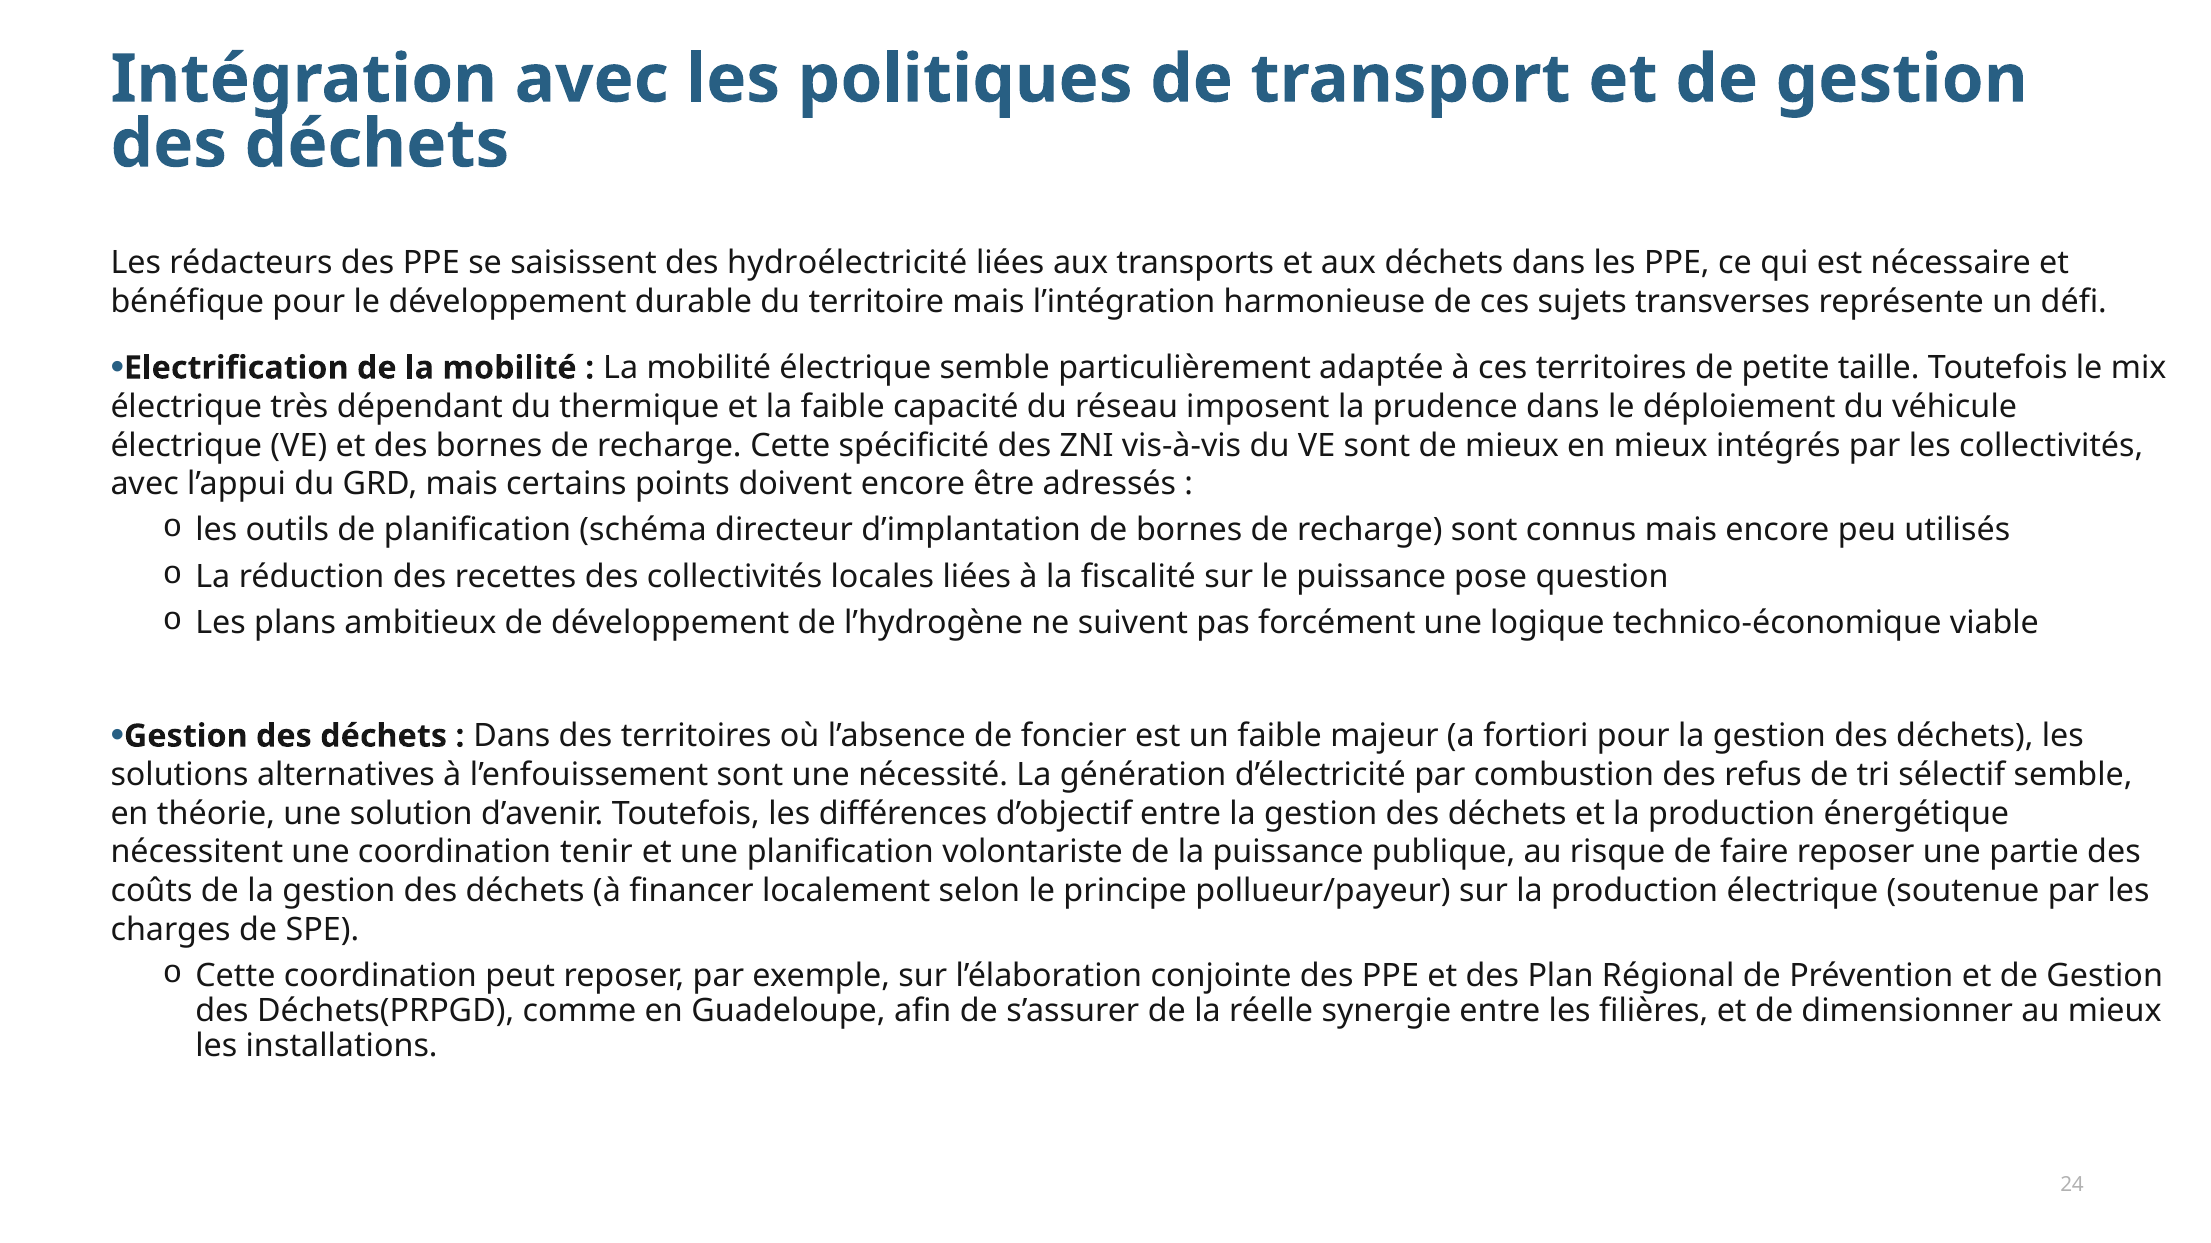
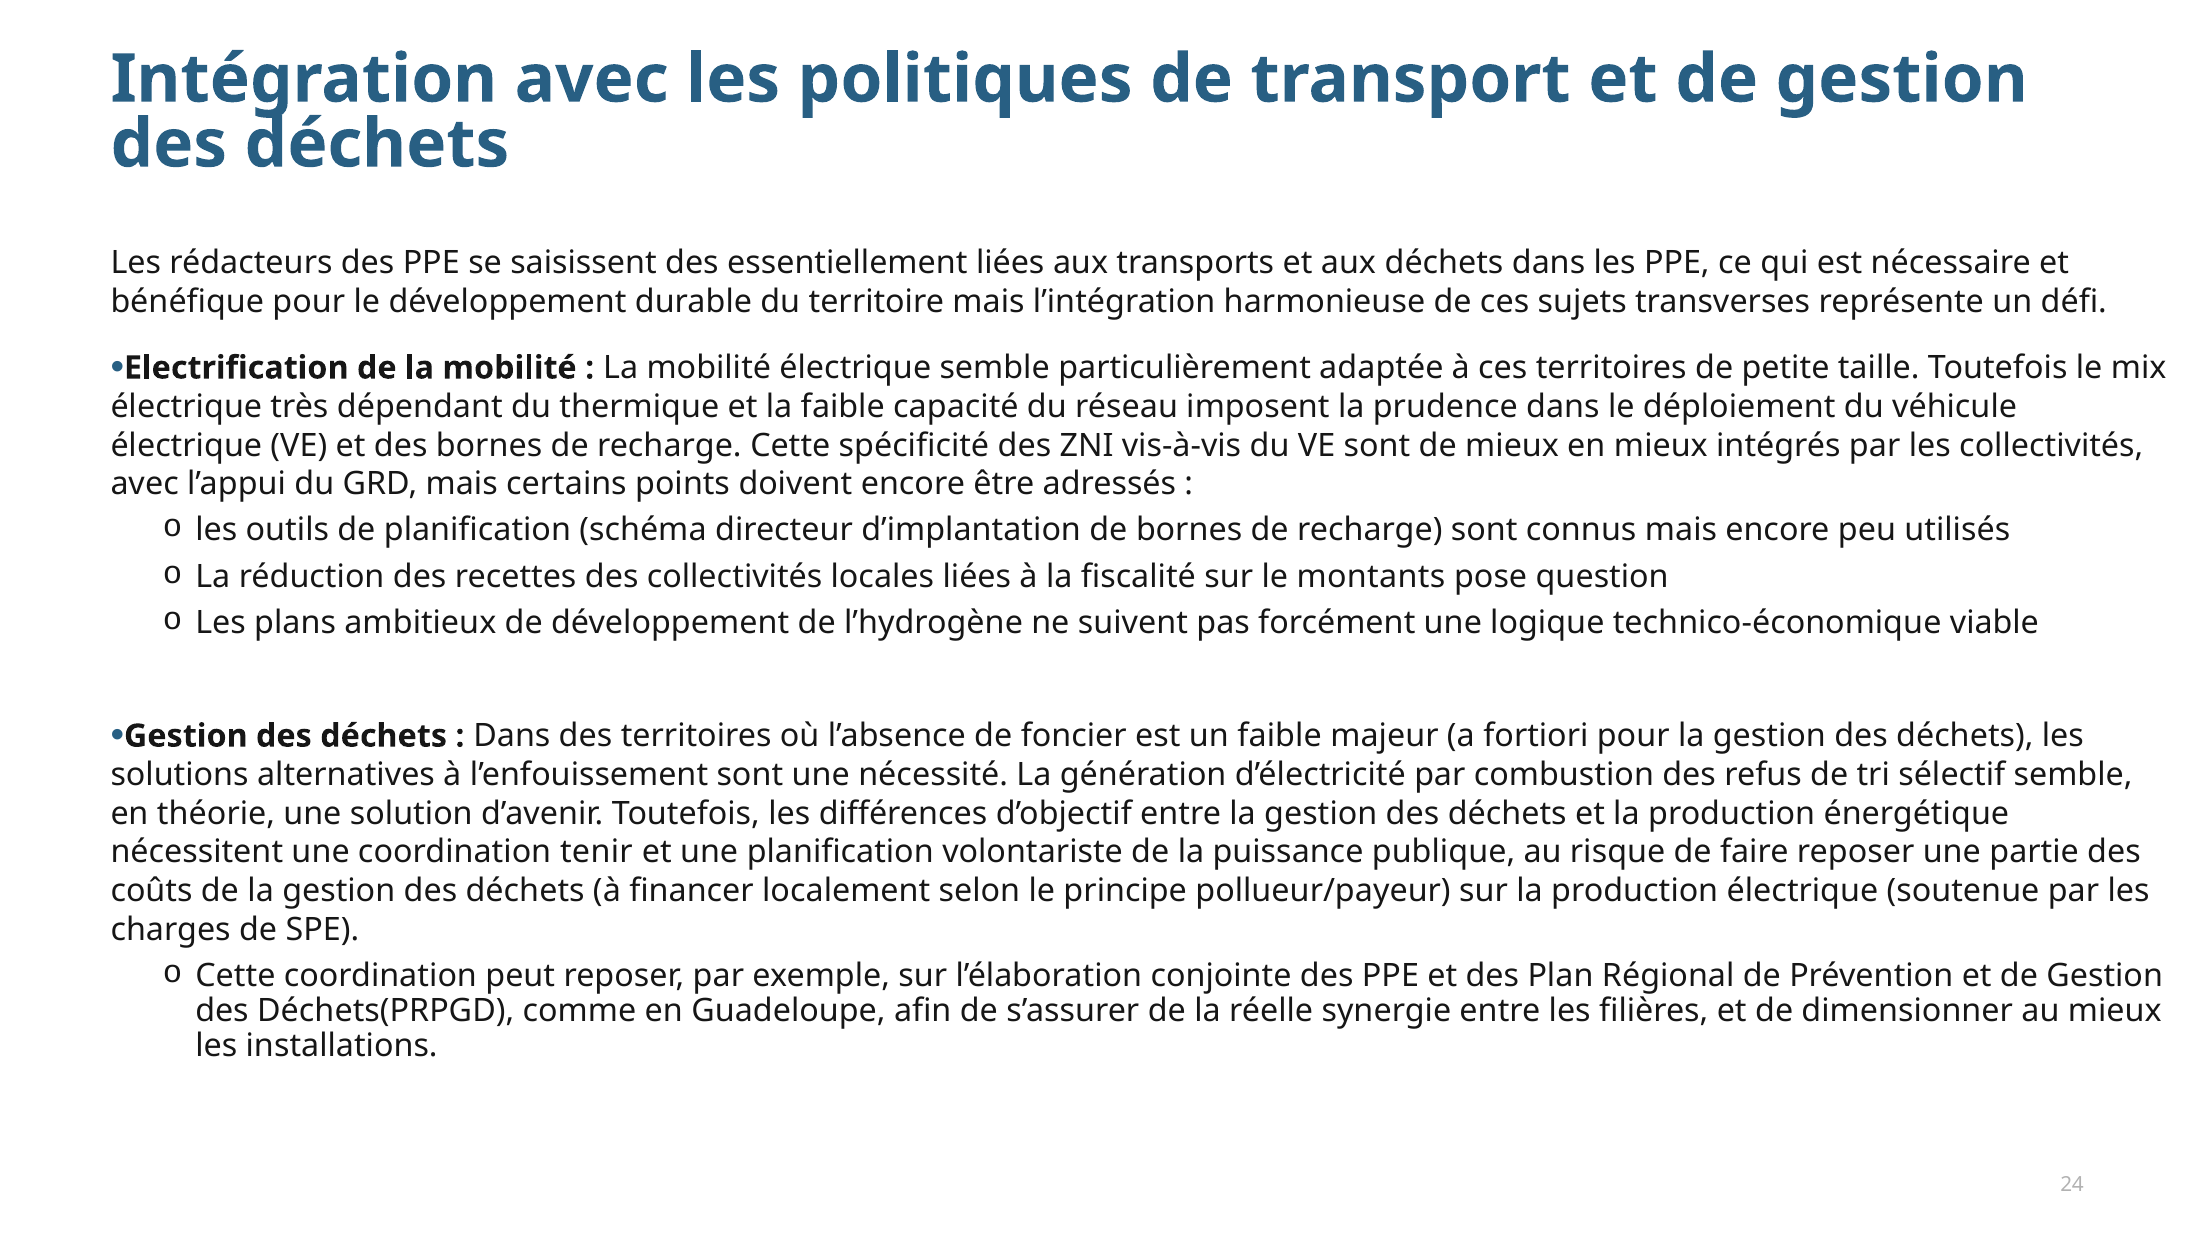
hydroélectricité: hydroélectricité -> essentiellement
le puissance: puissance -> montants
